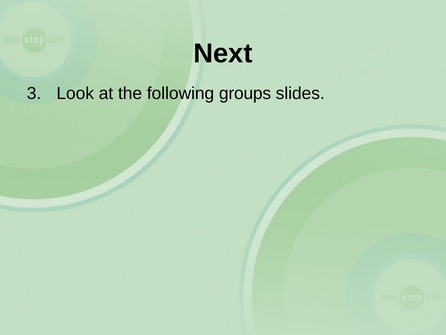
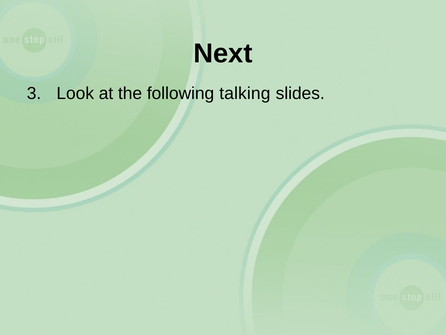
groups: groups -> talking
